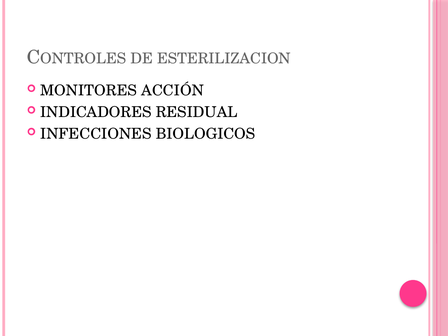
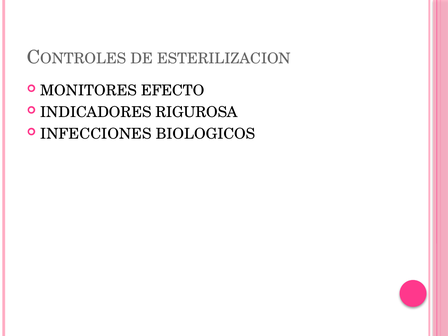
ACCIÓN: ACCIÓN -> EFECTO
RESIDUAL: RESIDUAL -> RIGUROSA
